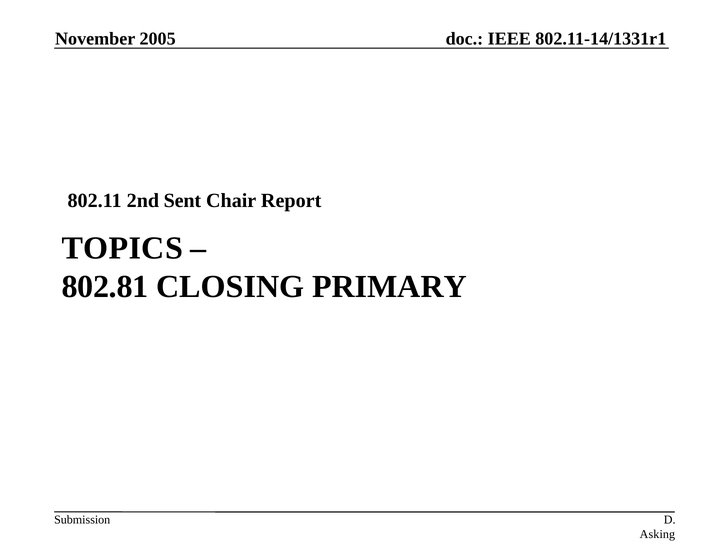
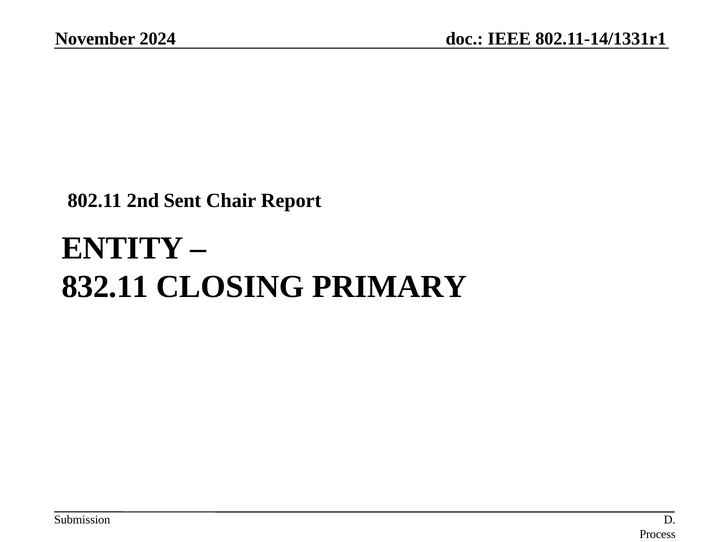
2005: 2005 -> 2024
TOPICS: TOPICS -> ENTITY
802.81: 802.81 -> 832.11
Asking: Asking -> Process
